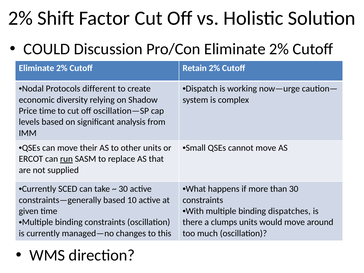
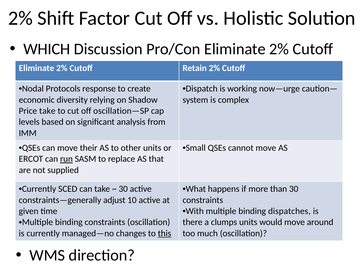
COULD: COULD -> WHICH
different: different -> response
Price time: time -> take
constraints—generally based: based -> adjust
this underline: none -> present
